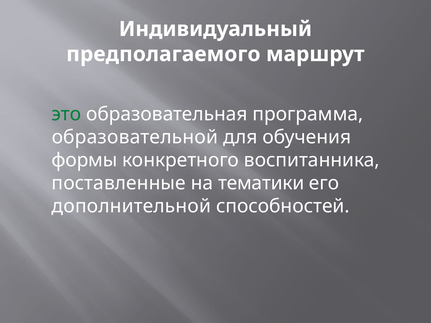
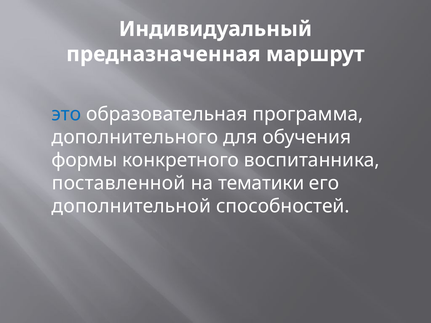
предполагаемого: предполагаемого -> предназначенная
это colour: green -> blue
образовательной: образовательной -> дополнительного
поставленные: поставленные -> поставленной
